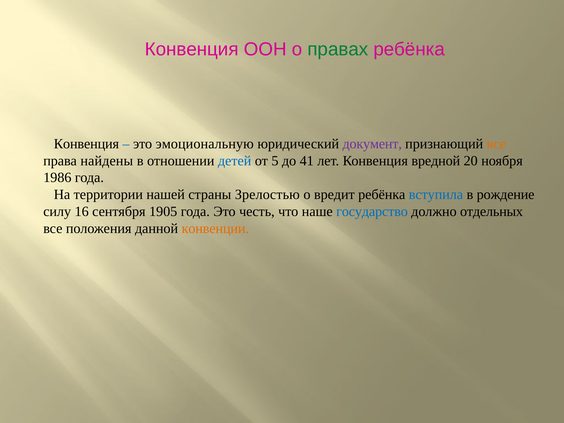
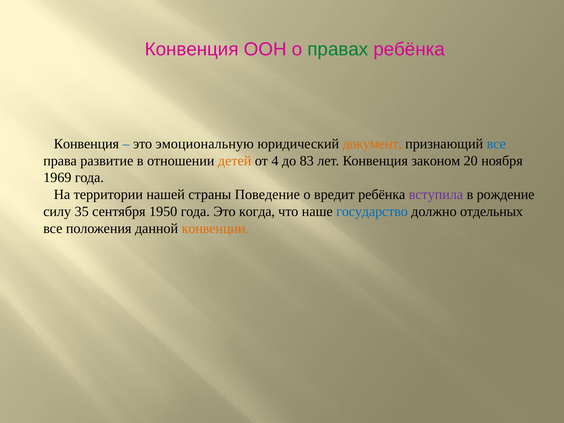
документ colour: purple -> orange
все at (496, 144) colour: orange -> blue
найдены: найдены -> развитие
детей colour: blue -> orange
5: 5 -> 4
41: 41 -> 83
вредной: вредной -> законом
1986: 1986 -> 1969
Зрелостью: Зрелостью -> Поведение
вступила colour: blue -> purple
16: 16 -> 35
1905: 1905 -> 1950
честь: честь -> когда
